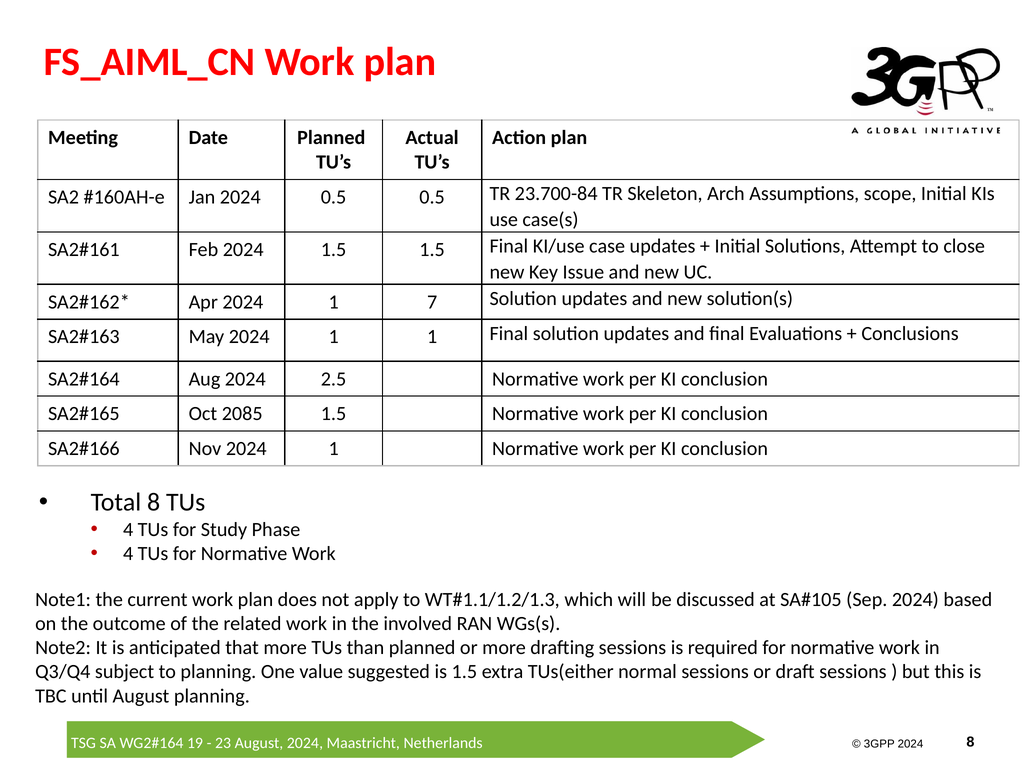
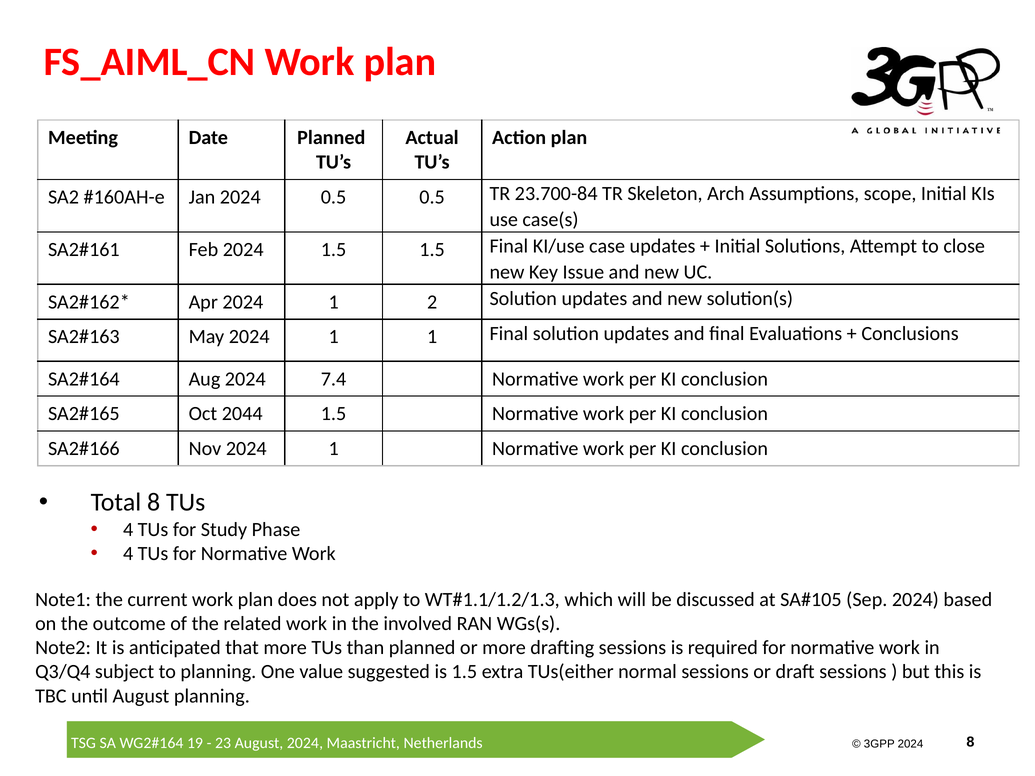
7: 7 -> 2
2.5: 2.5 -> 7.4
2085: 2085 -> 2044
